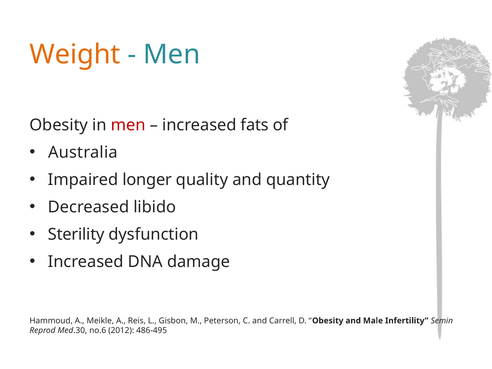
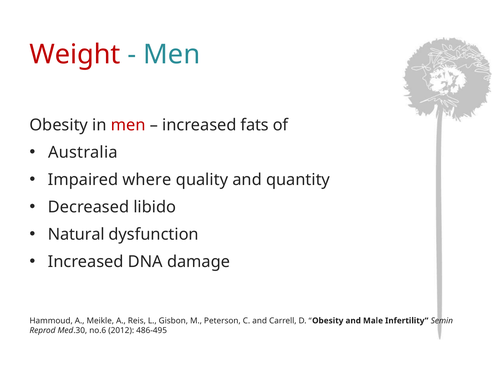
Weight colour: orange -> red
longer: longer -> where
Sterility: Sterility -> Natural
